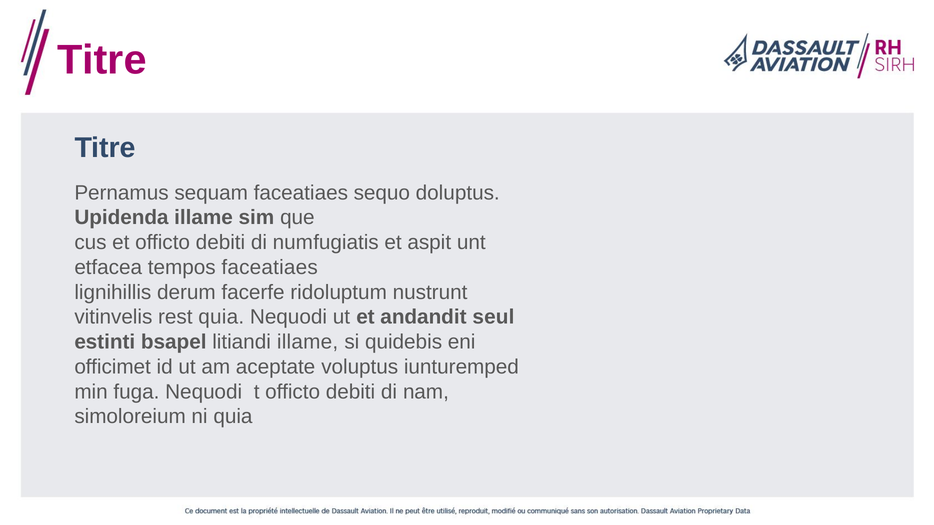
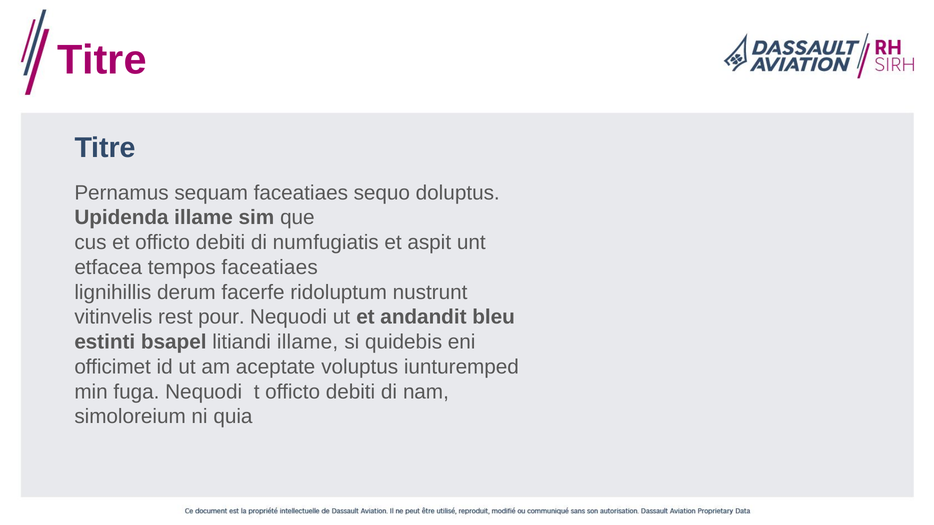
rest quia: quia -> pour
seul: seul -> bleu
